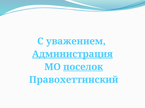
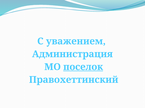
Администрация underline: present -> none
